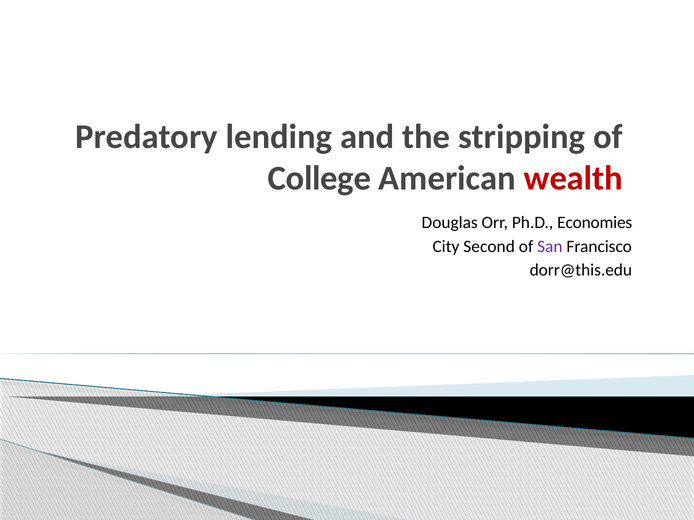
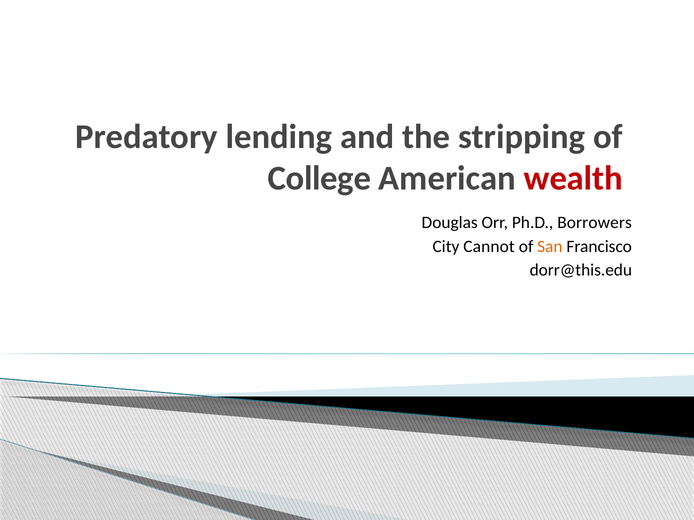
Economies: Economies -> Borrowers
Second: Second -> Cannot
San colour: purple -> orange
